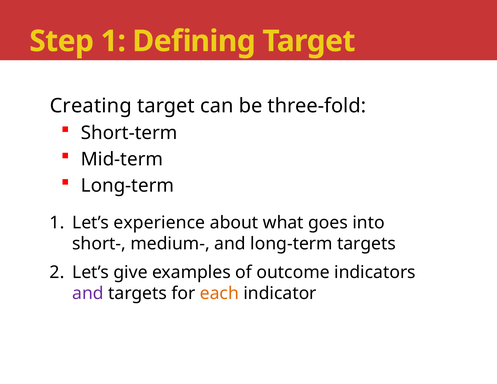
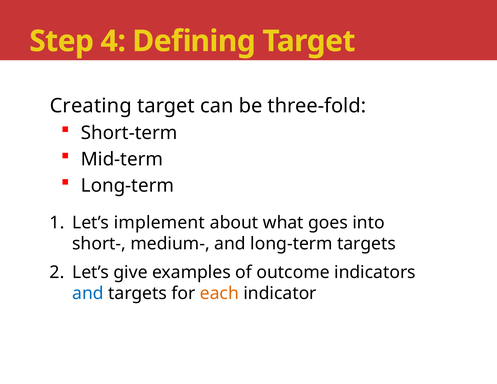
Step 1: 1 -> 4
experience: experience -> implement
and at (88, 293) colour: purple -> blue
